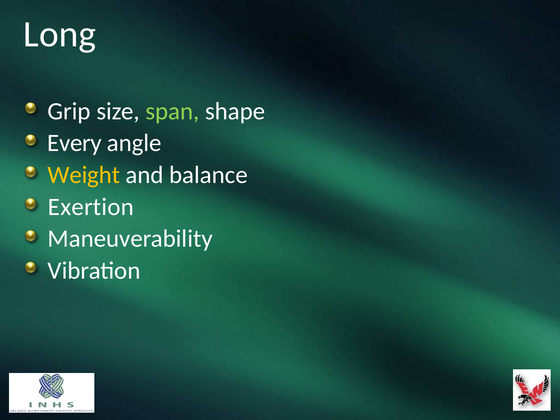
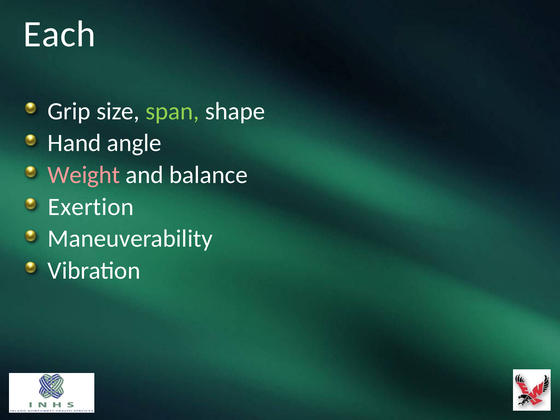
Long: Long -> Each
Every: Every -> Hand
Weight colour: yellow -> pink
